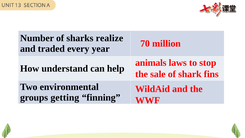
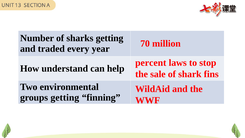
sharks realize: realize -> getting
animals: animals -> percent
